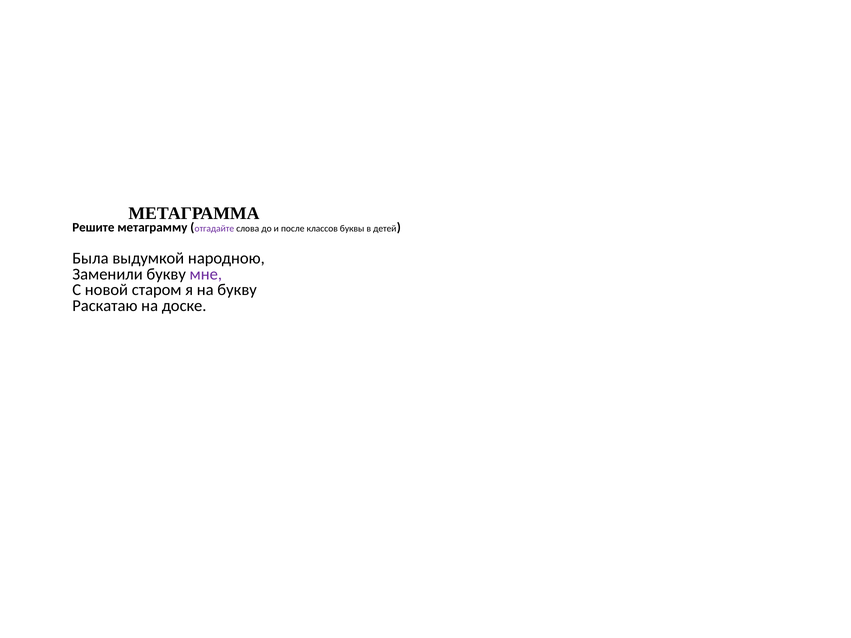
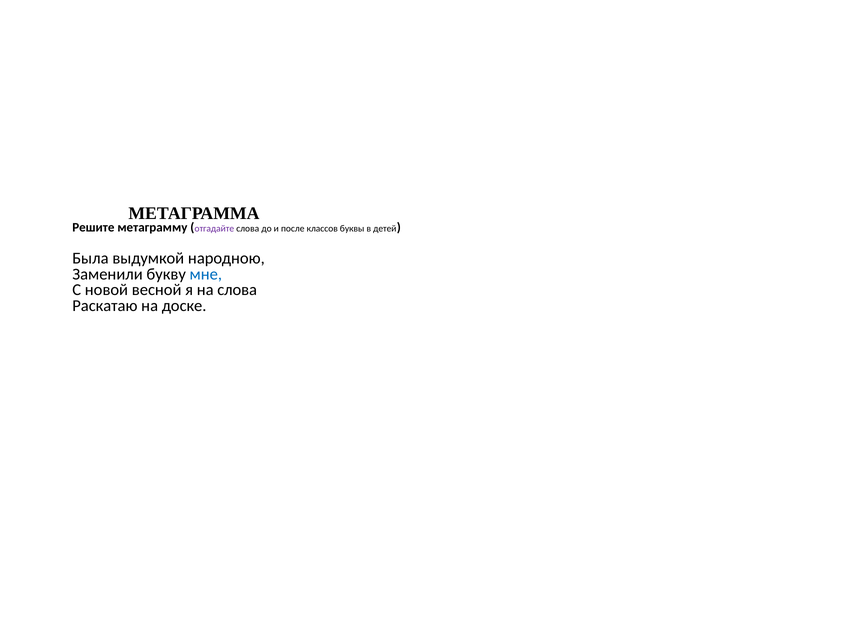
мне colour: purple -> blue
старом: старом -> весной
на букву: букву -> слова
